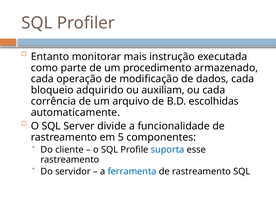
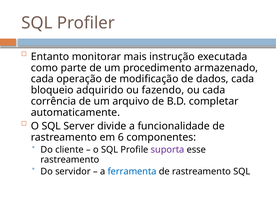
auxiliam: auxiliam -> fazendo
escolhidas: escolhidas -> completar
5: 5 -> 6
suporta colour: blue -> purple
